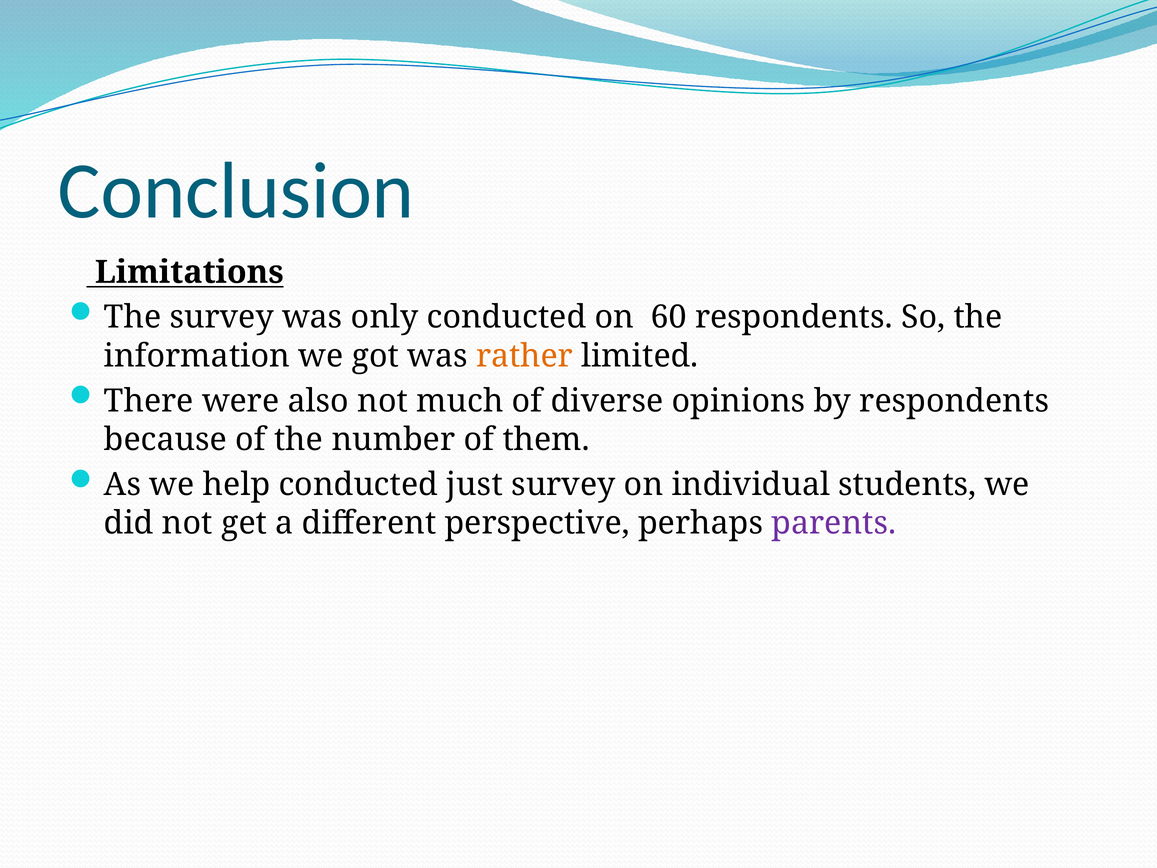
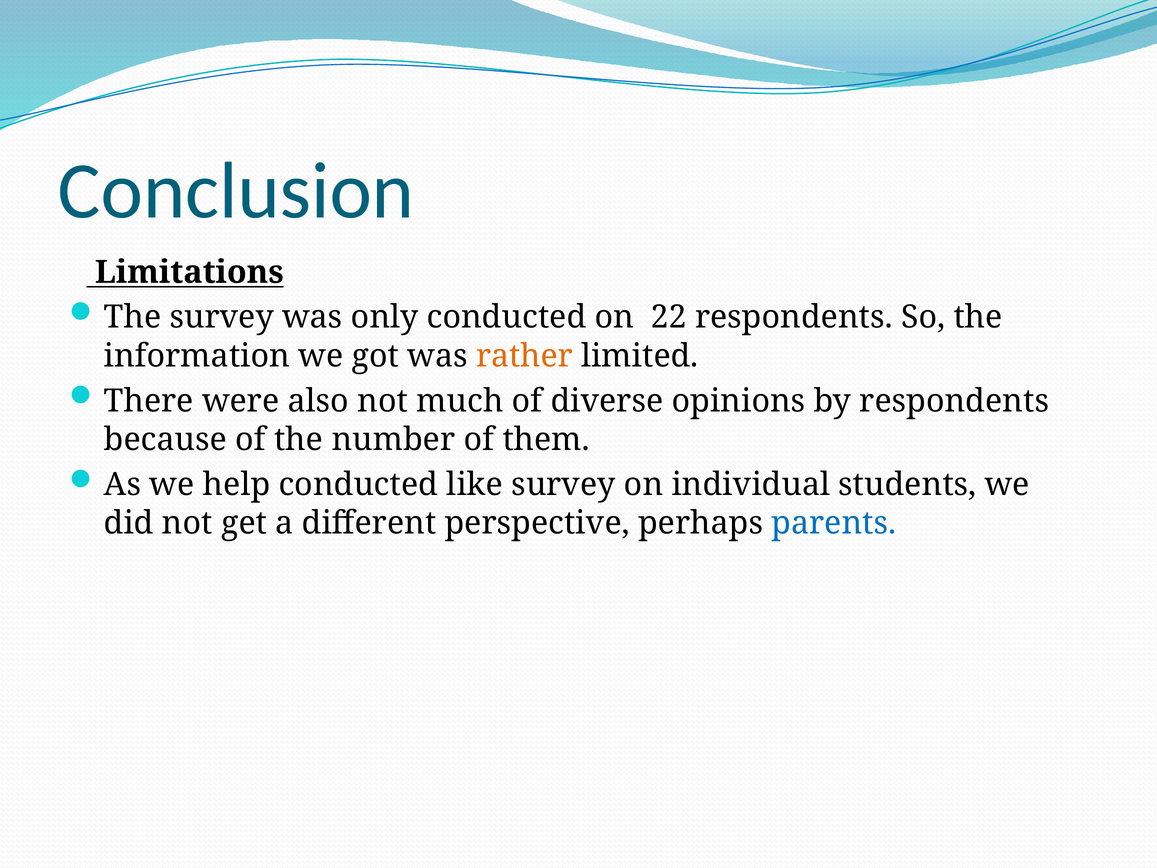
60: 60 -> 22
just: just -> like
parents colour: purple -> blue
